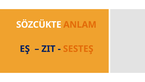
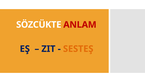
ANLAM colour: orange -> red
